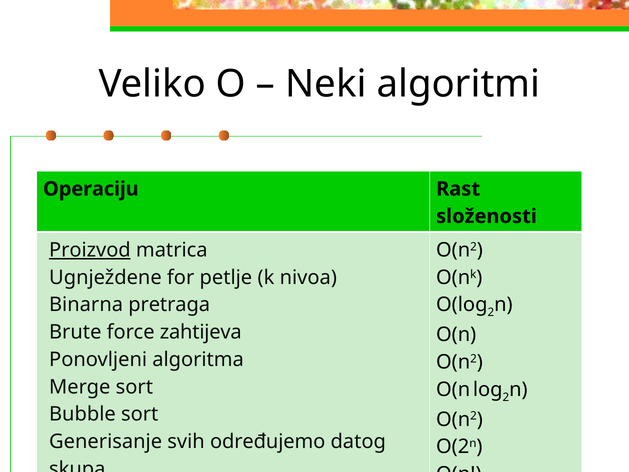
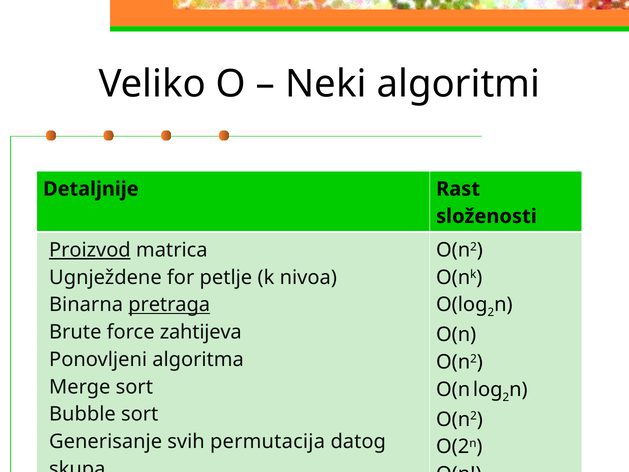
Operaciju: Operaciju -> Detaljnije
pretraga underline: none -> present
određujemo at (268, 441): određujemo -> permutacija
